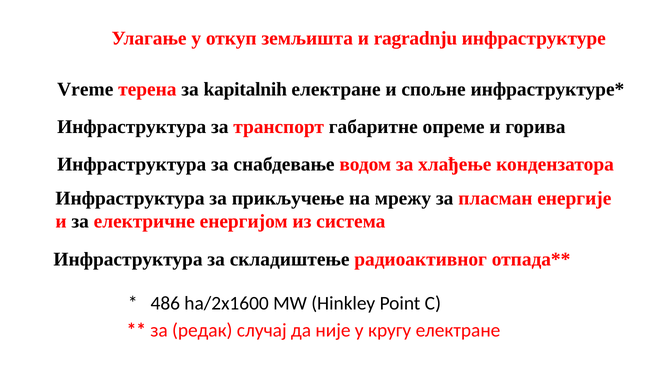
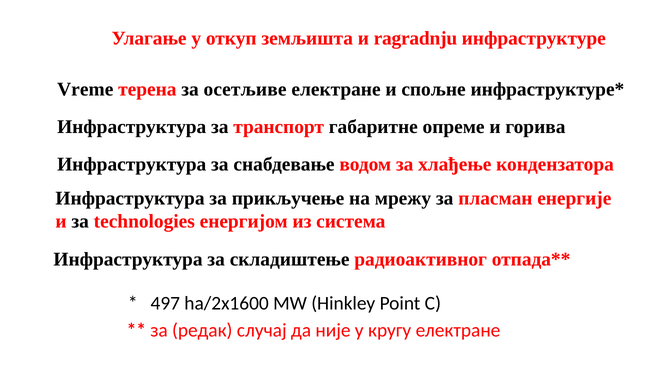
kapitalnih: kapitalnih -> осетљиве
електричне: електричне -> technologies
486: 486 -> 497
